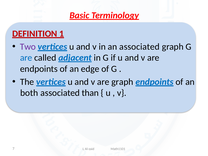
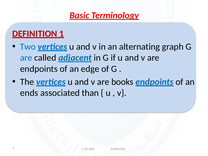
Two colour: purple -> blue
an associated: associated -> alternating
are graph: graph -> books
both: both -> ends
